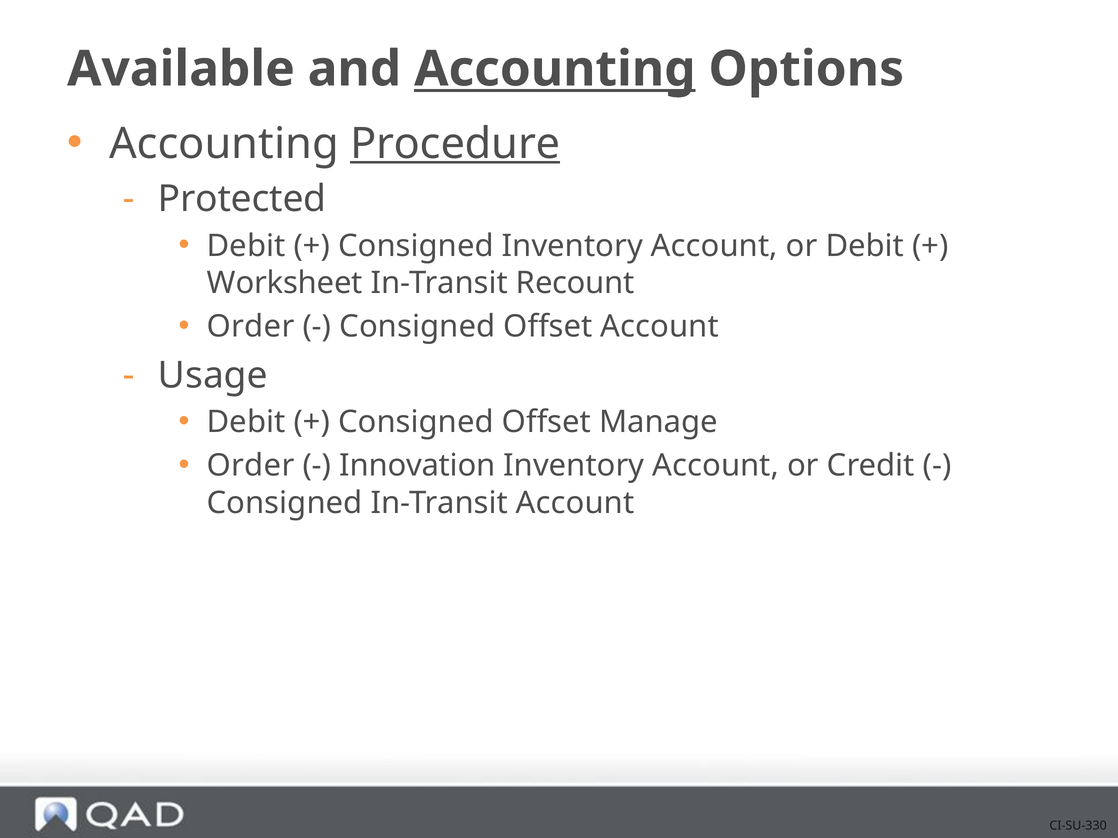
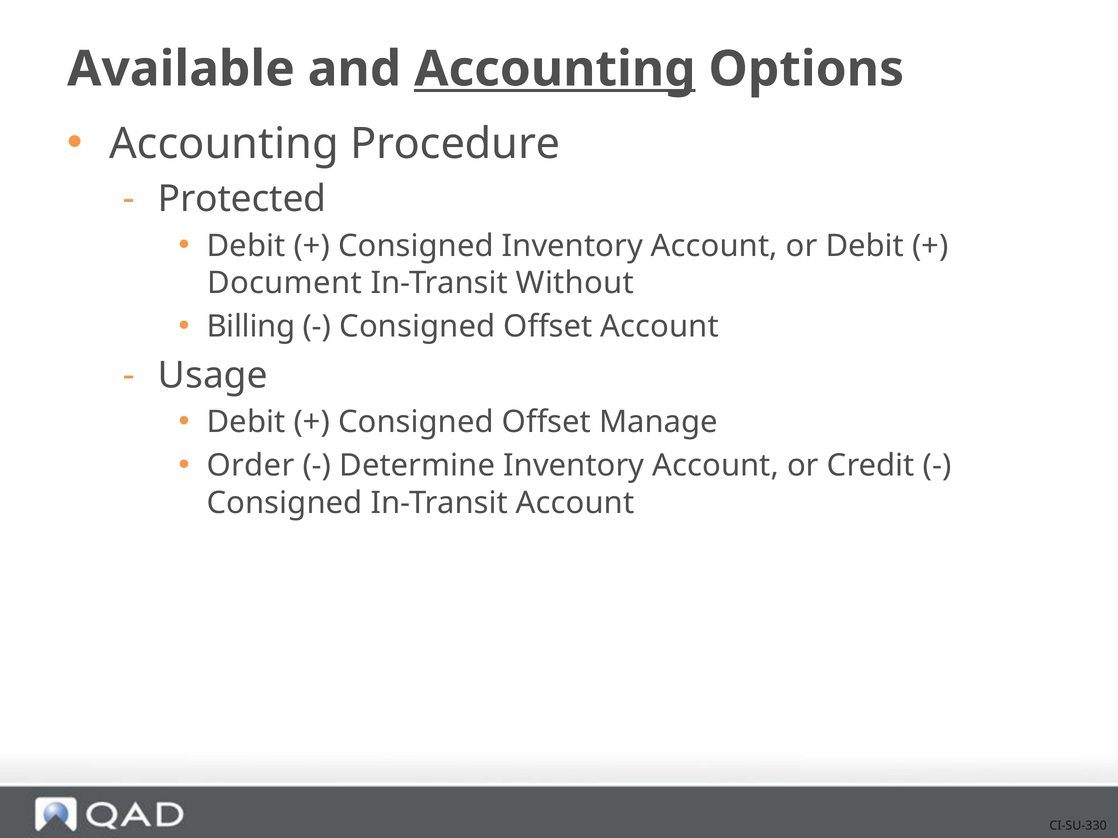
Procedure underline: present -> none
Worksheet: Worksheet -> Document
Recount: Recount -> Without
Order at (251, 327): Order -> Billing
Innovation: Innovation -> Determine
